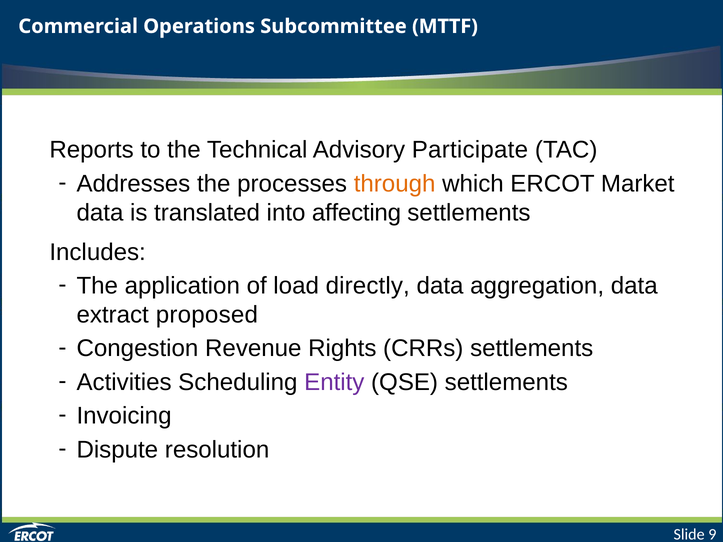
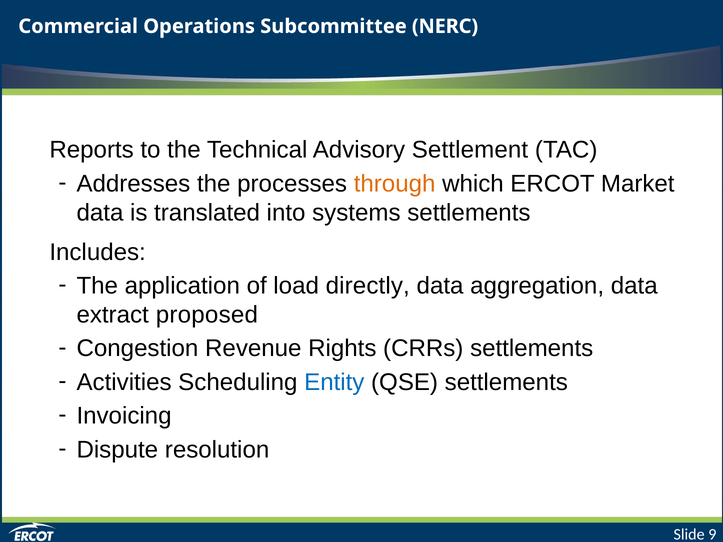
MTTF: MTTF -> NERC
Participate: Participate -> Settlement
affecting: affecting -> systems
Entity colour: purple -> blue
